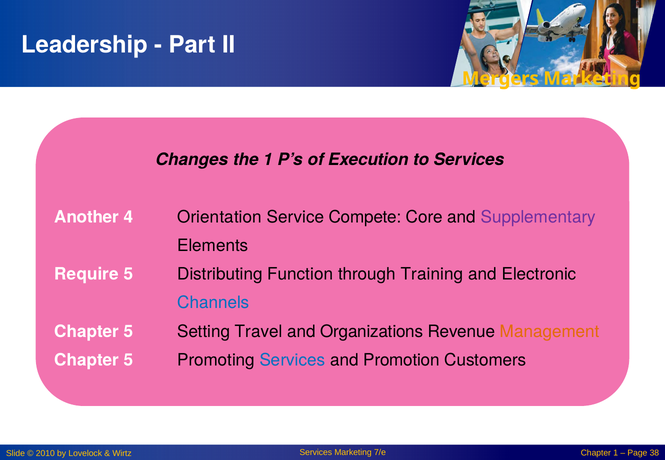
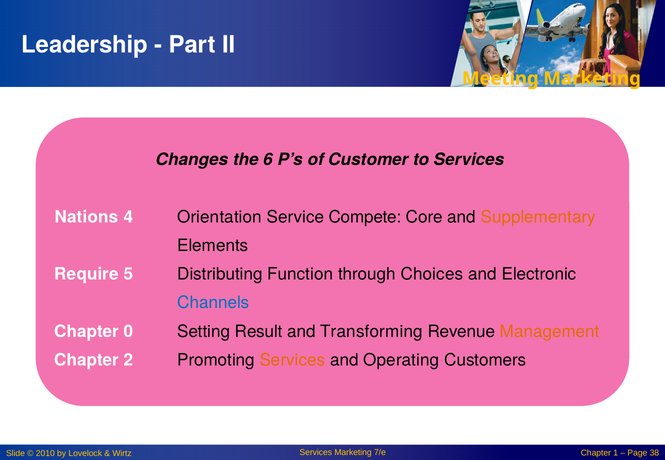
Mergers: Mergers -> Meeting
the 1: 1 -> 6
Execution: Execution -> Customer
Another: Another -> Nations
Supplementary colour: purple -> orange
Training: Training -> Choices
5 at (128, 332): 5 -> 0
Travel: Travel -> Result
Organizations: Organizations -> Transforming
5 at (128, 360): 5 -> 2
Services at (292, 360) colour: blue -> orange
Promotion: Promotion -> Operating
